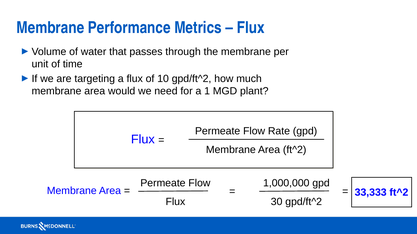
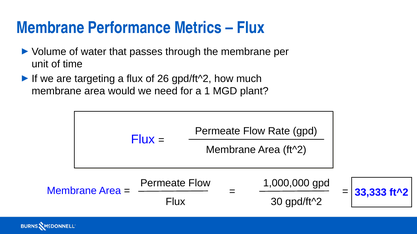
10: 10 -> 26
